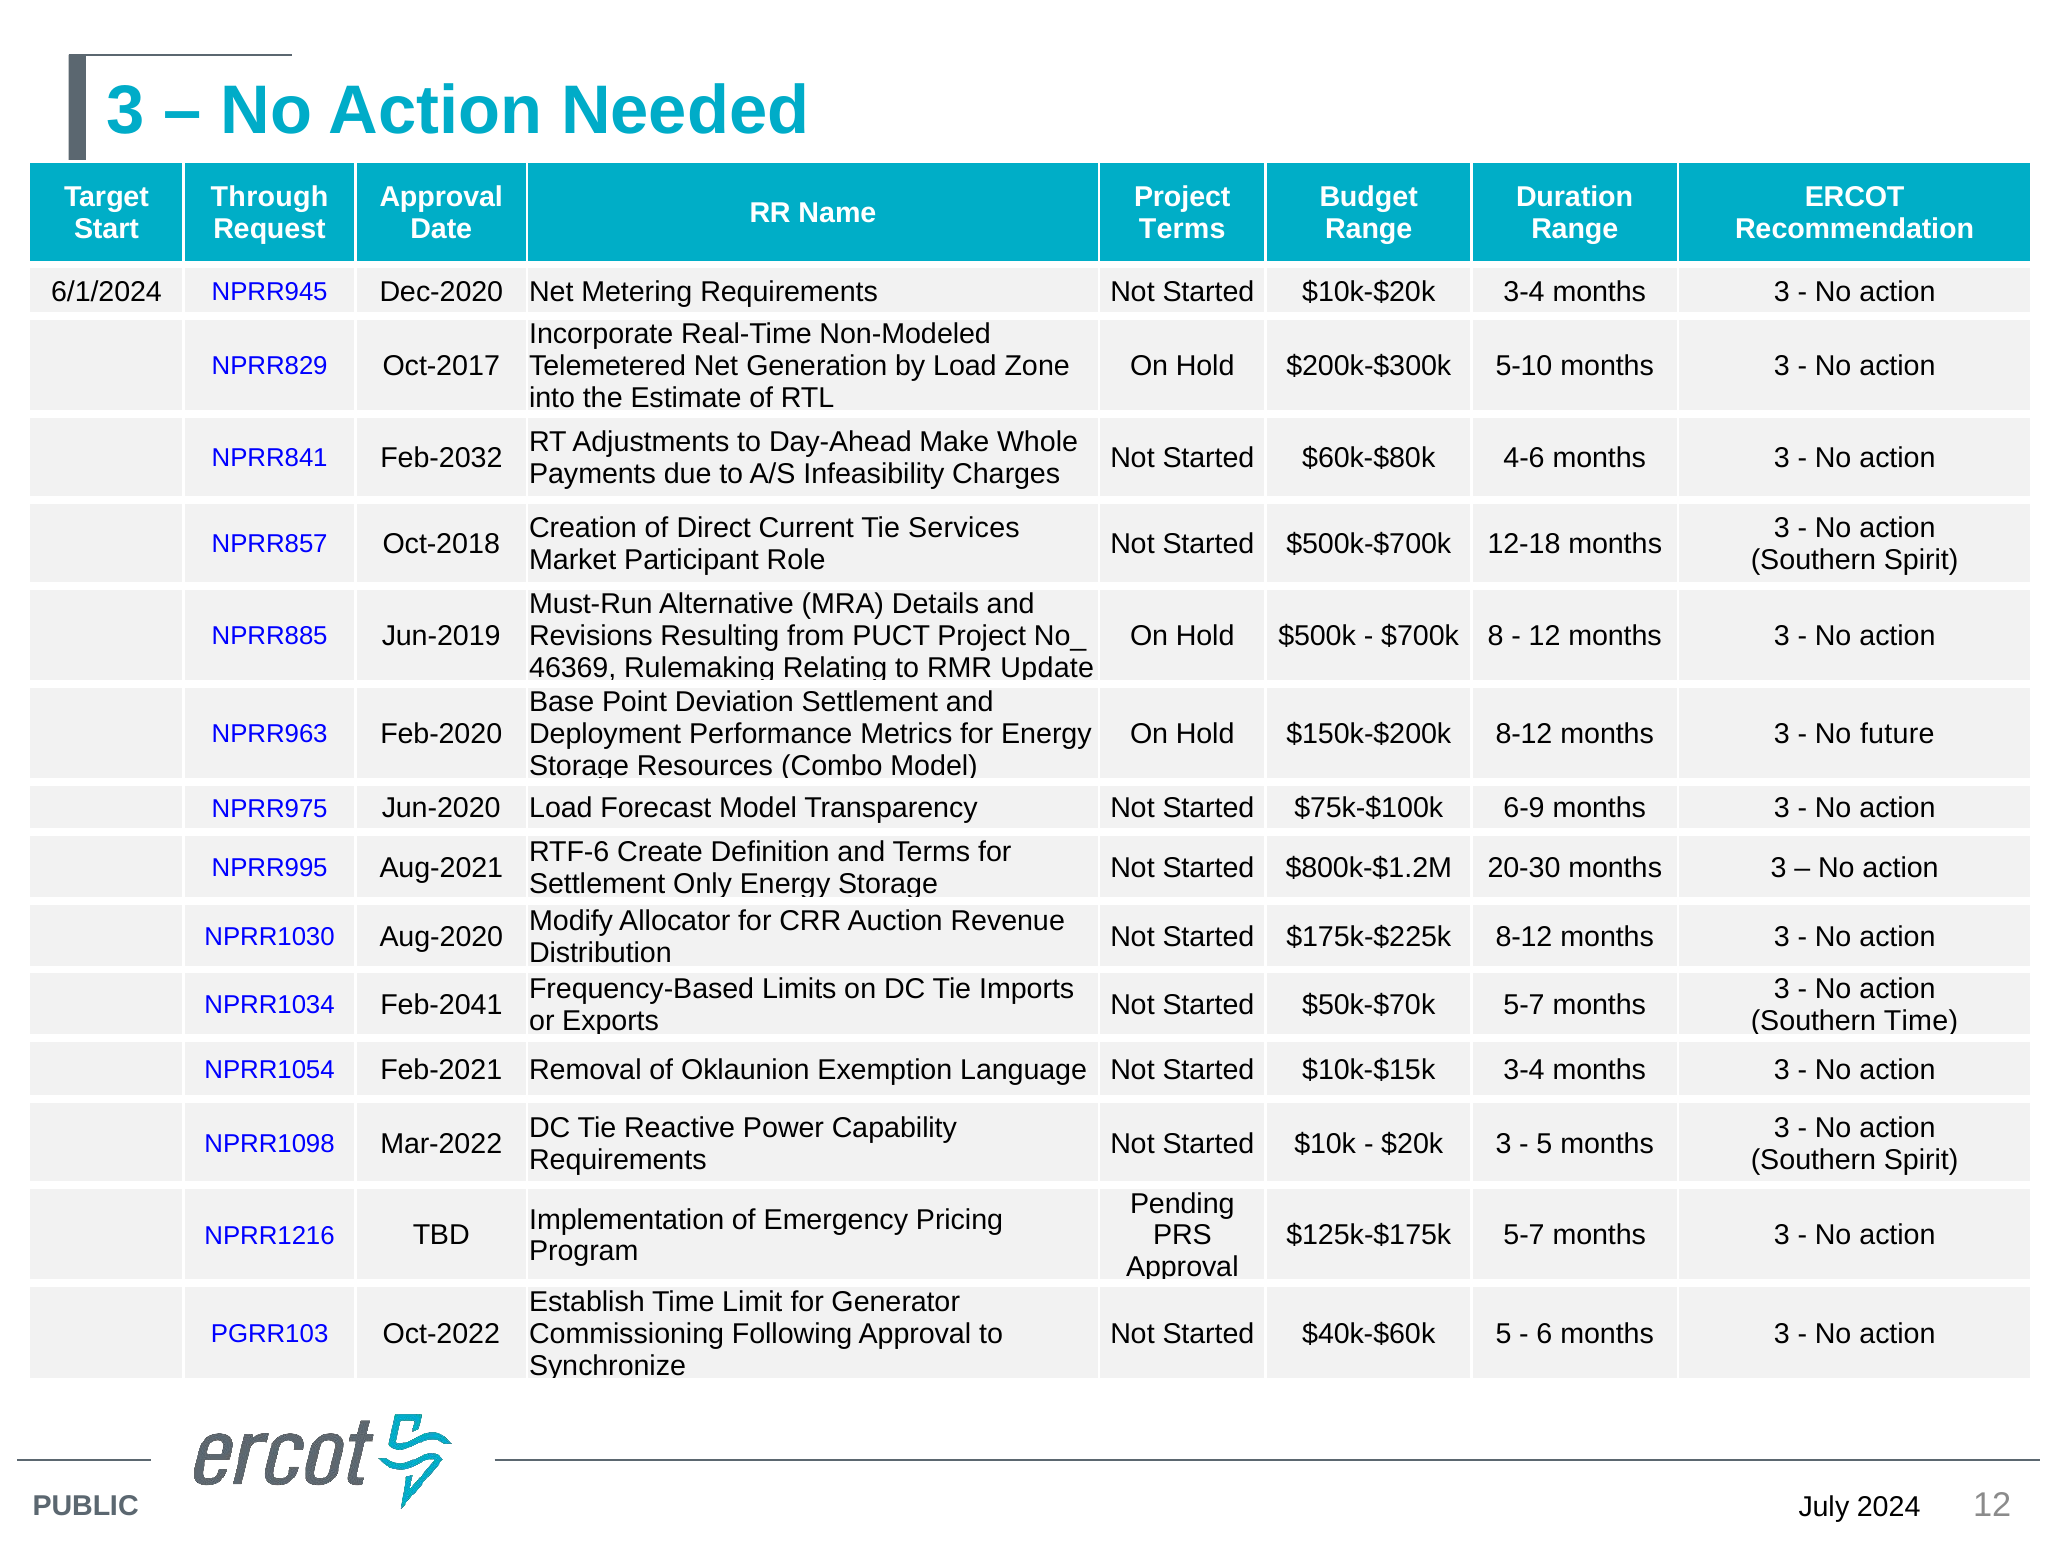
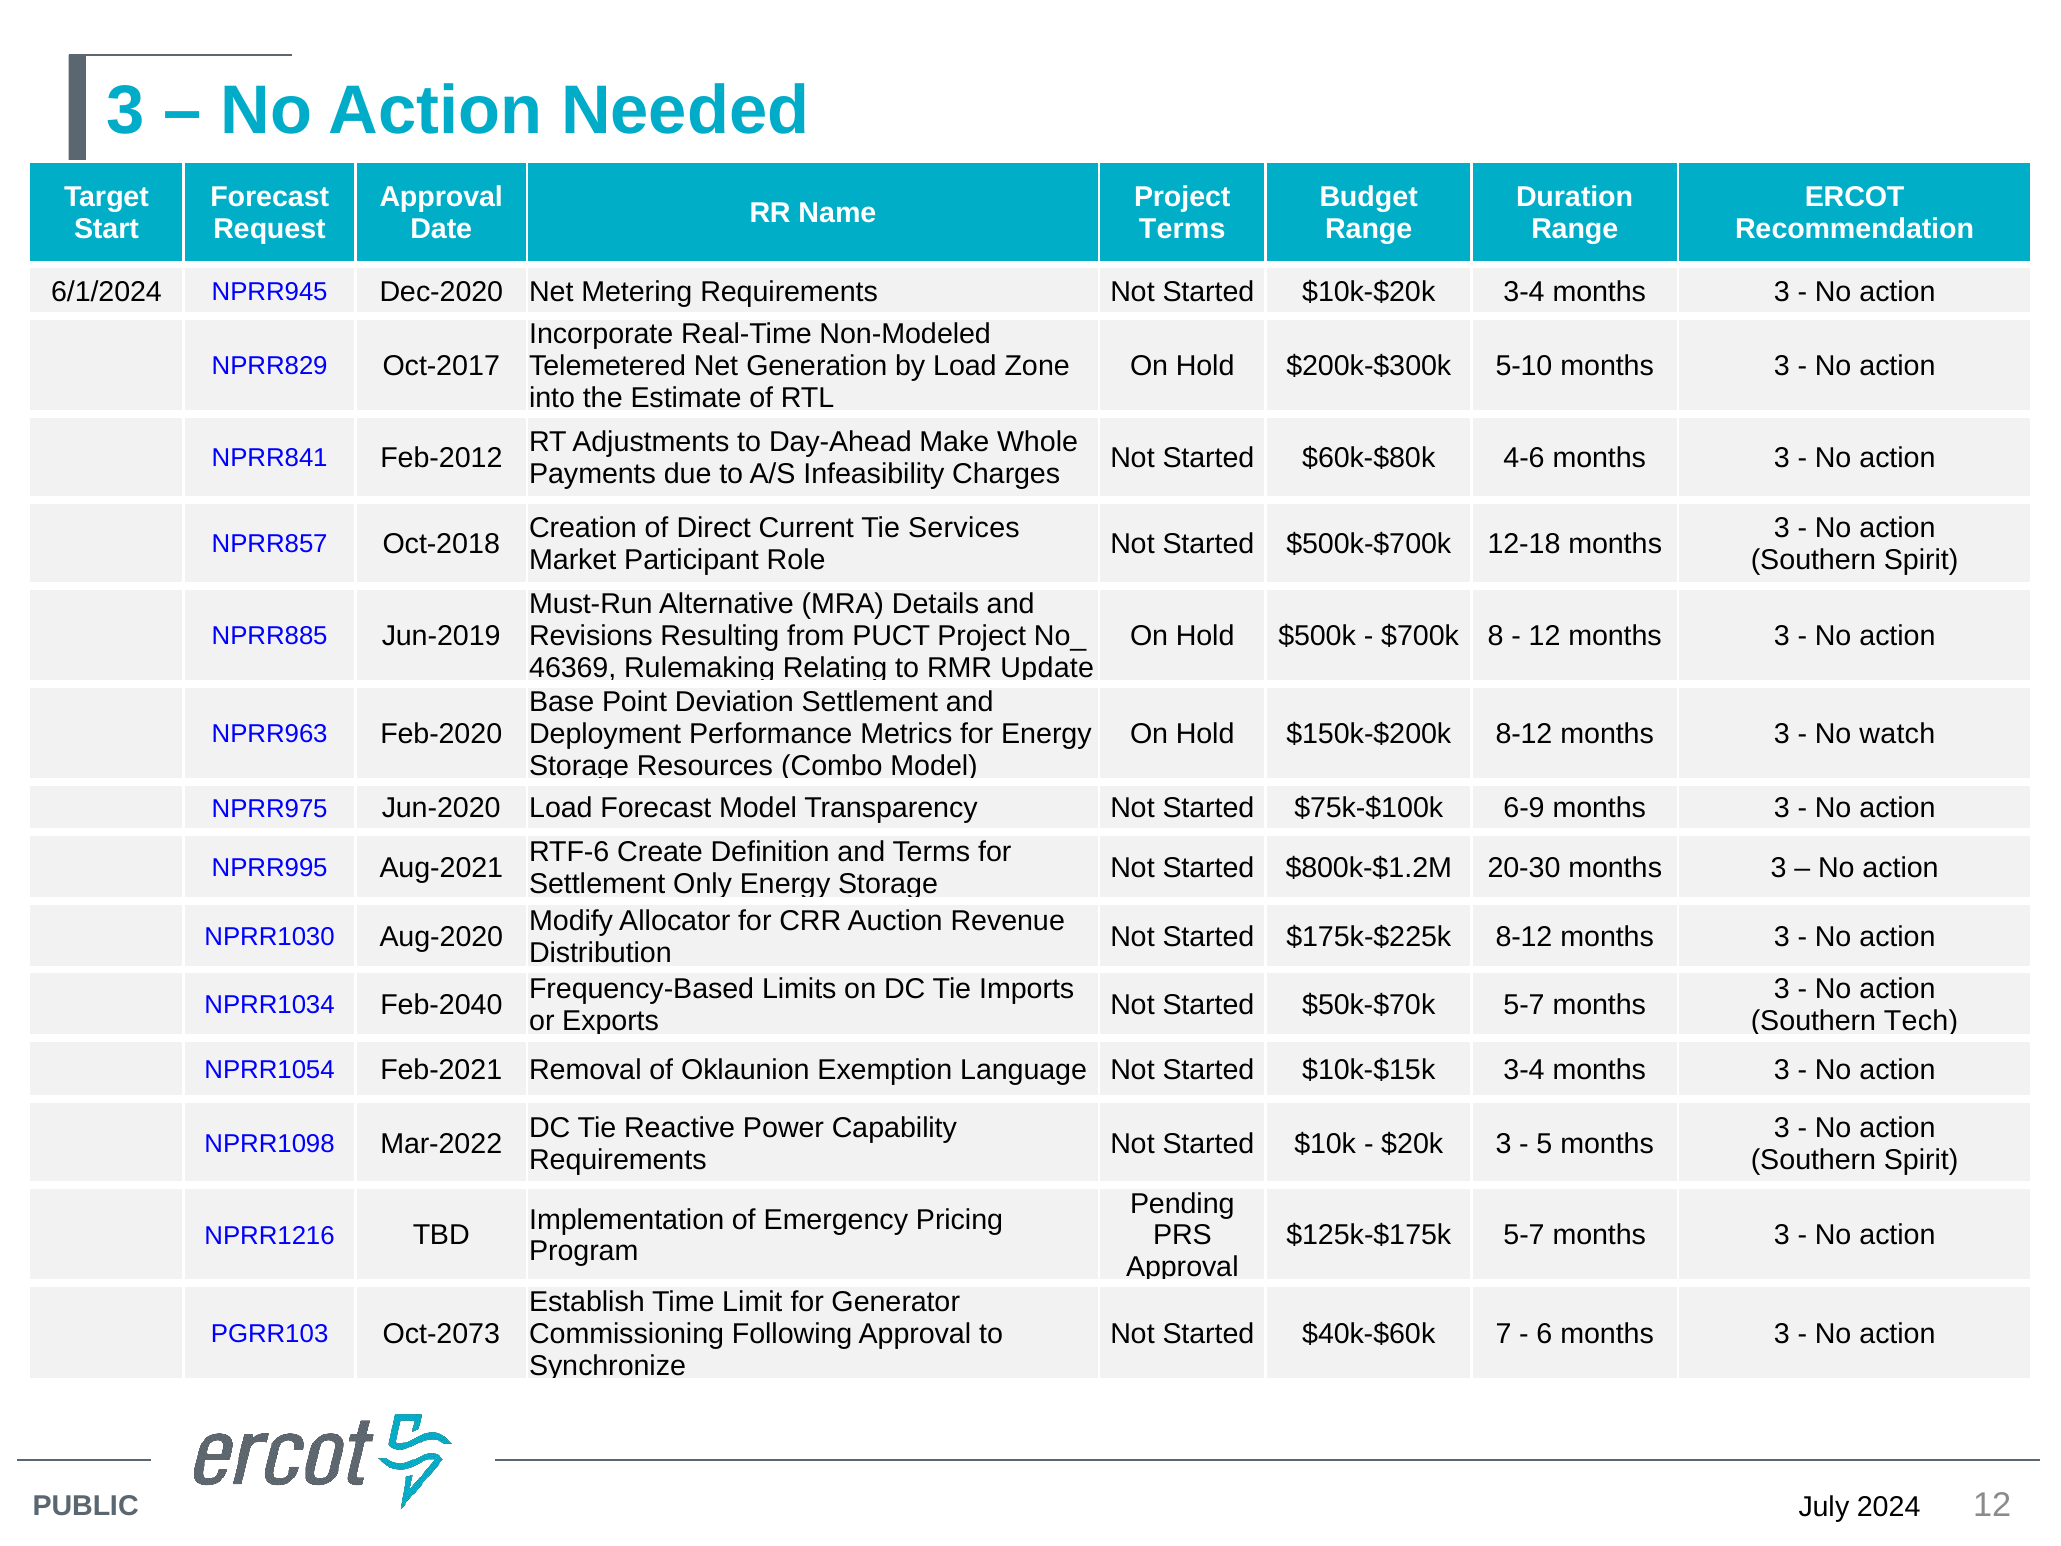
Through at (270, 197): Through -> Forecast
Feb-2032: Feb-2032 -> Feb-2012
future: future -> watch
Feb-2041: Feb-2041 -> Feb-2040
Southern Time: Time -> Tech
$40k-$60k 5: 5 -> 7
Oct-2022: Oct-2022 -> Oct-2073
